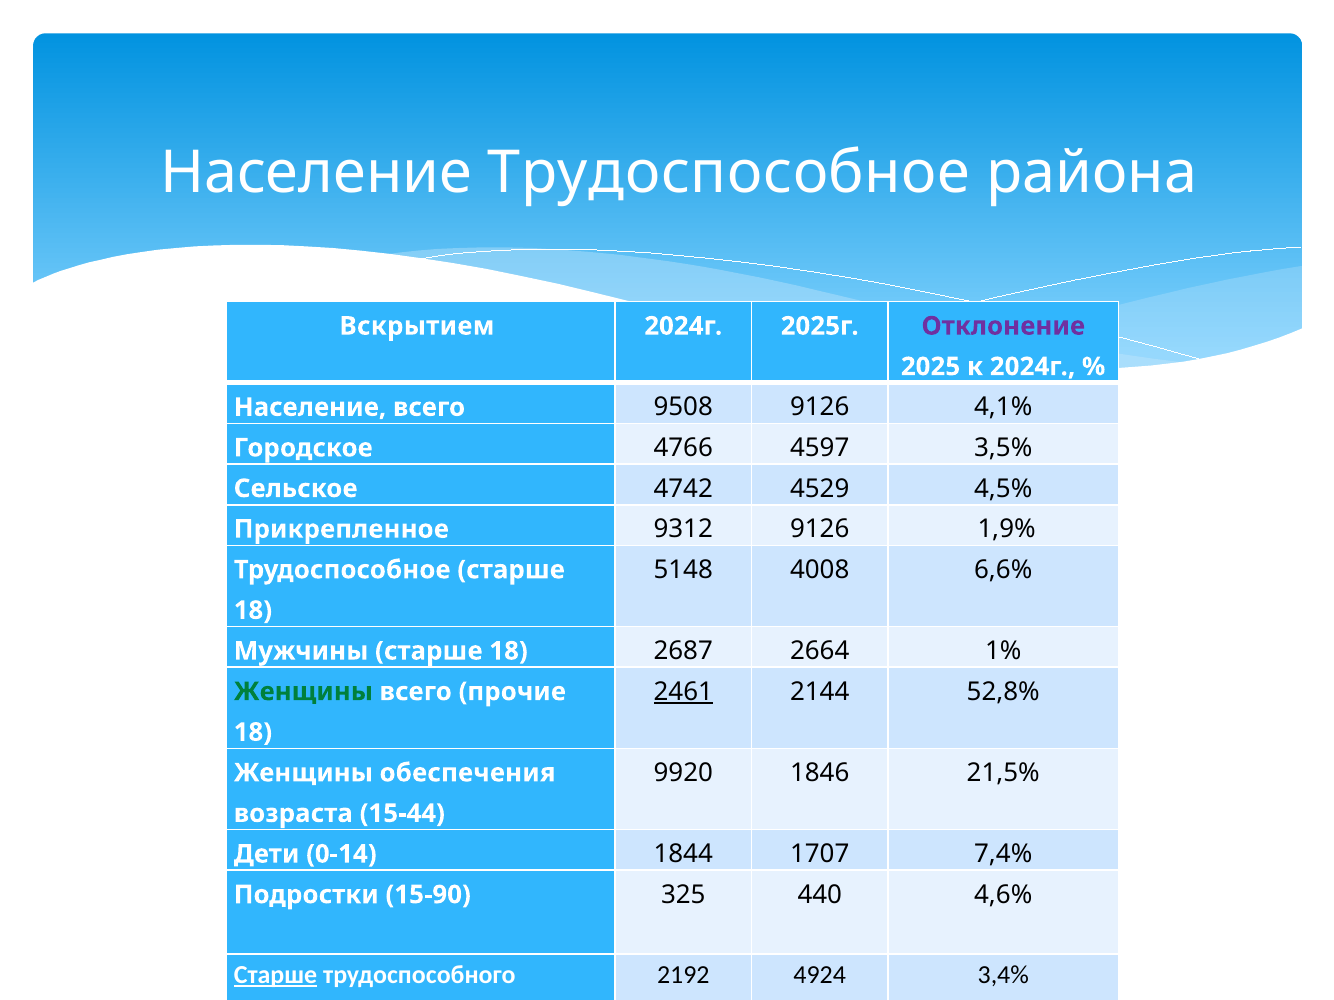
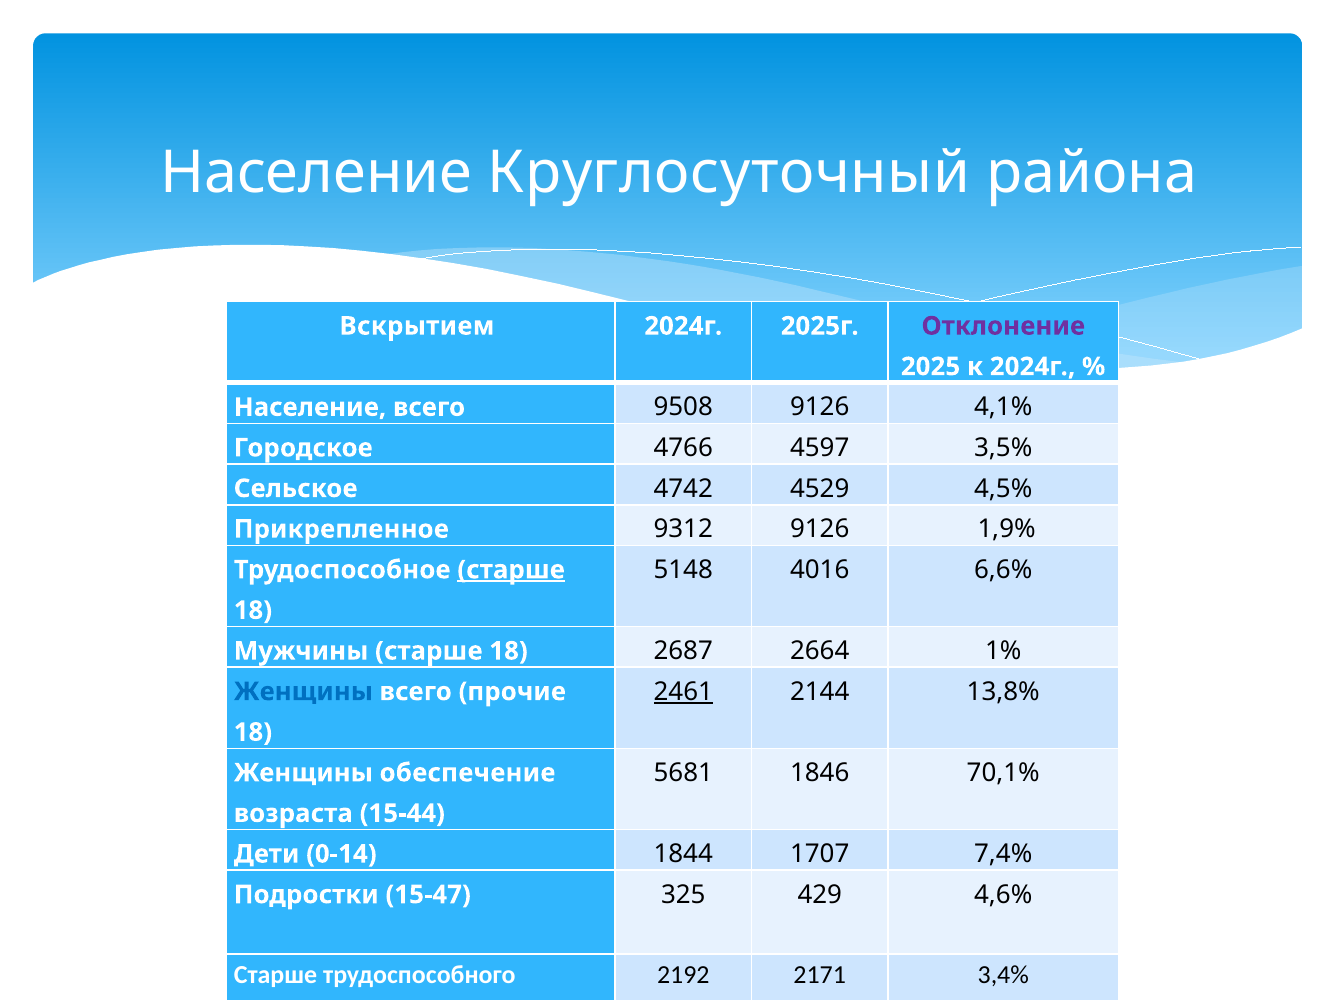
Население Трудоспособное: Трудоспособное -> Круглосуточный
4008: 4008 -> 4016
старше at (511, 570) underline: none -> present
52,8%: 52,8% -> 13,8%
Женщины at (303, 692) colour: green -> blue
9920: 9920 -> 5681
21,5%: 21,5% -> 70,1%
обеспечения: обеспечения -> обеспечение
15-90: 15-90 -> 15-47
440: 440 -> 429
Старше at (275, 976) underline: present -> none
4924: 4924 -> 2171
